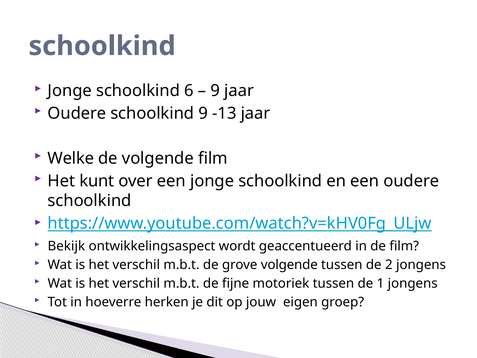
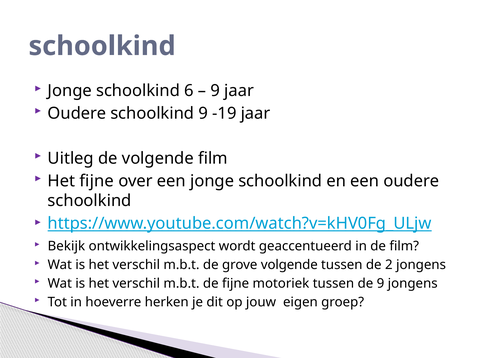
-13: -13 -> -19
Welke: Welke -> Uitleg
Het kunt: kunt -> fijne
de 1: 1 -> 9
